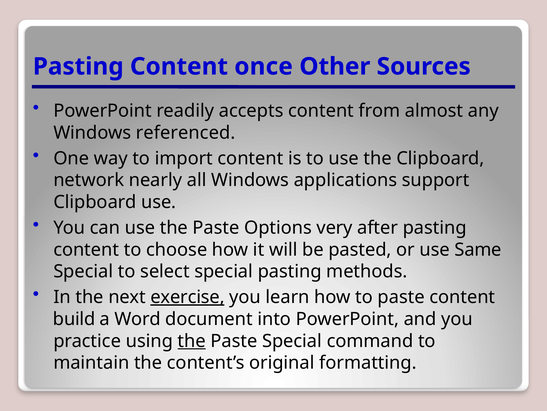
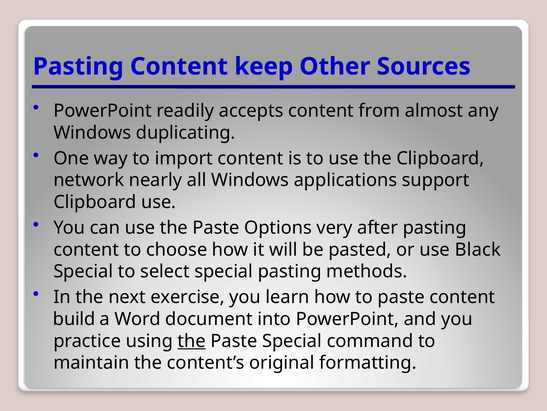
once: once -> keep
referenced: referenced -> duplicating
Same: Same -> Black
exercise underline: present -> none
